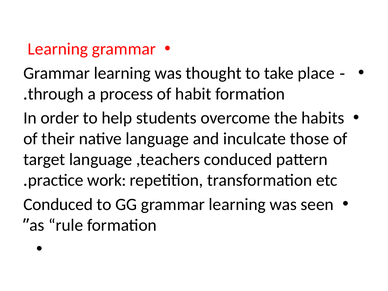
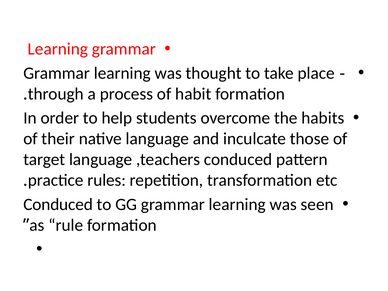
work: work -> rules
